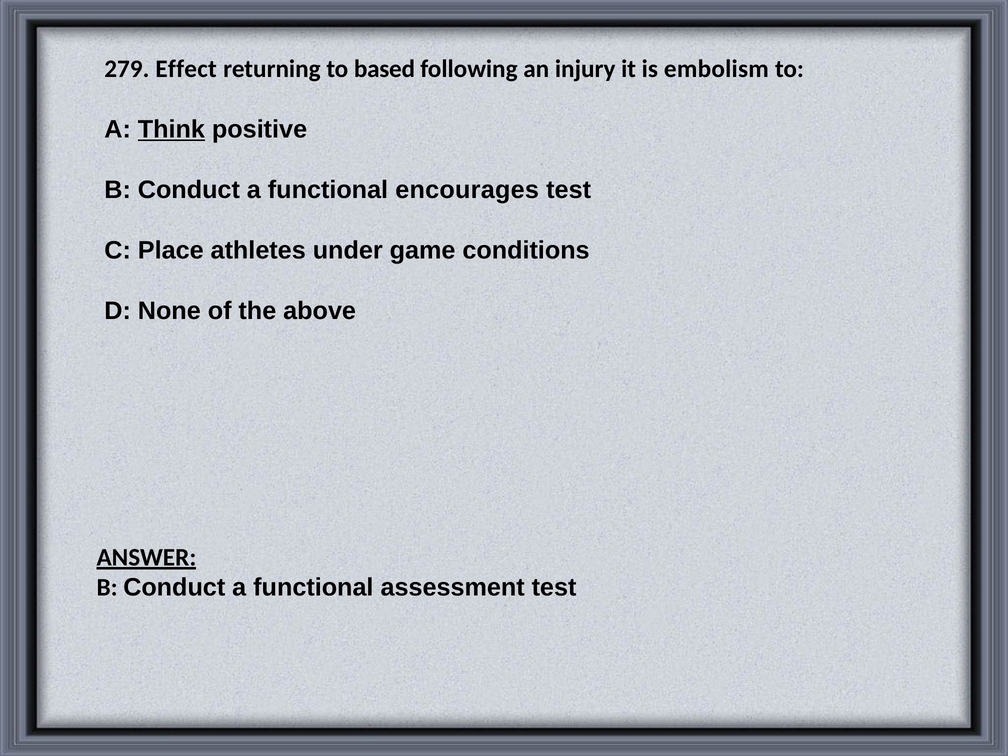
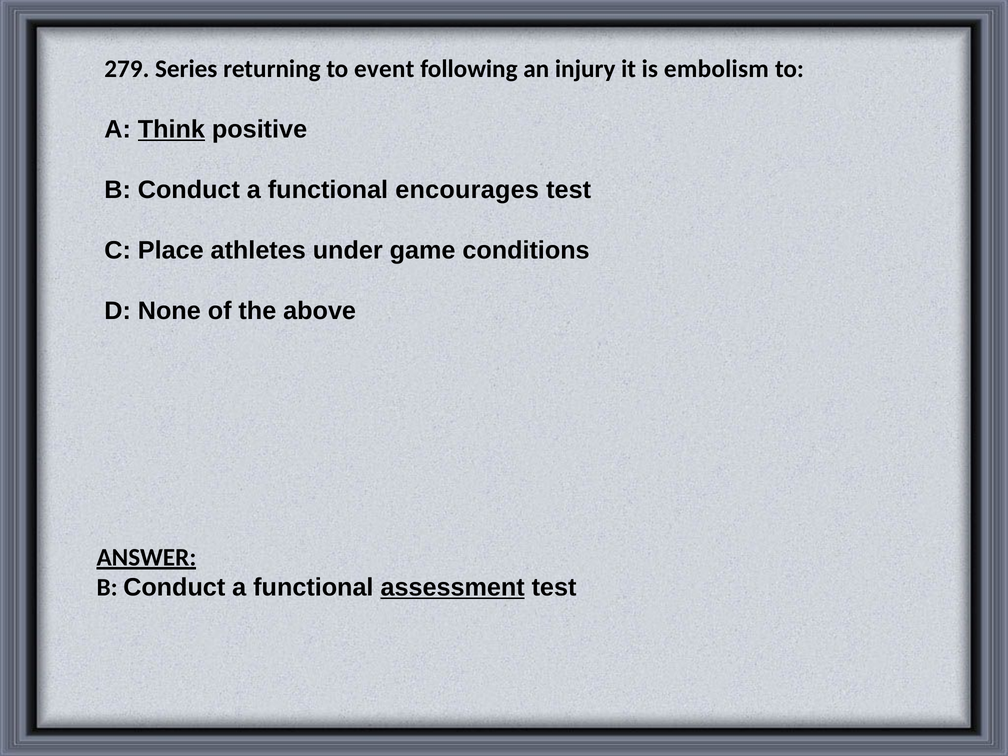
Effect: Effect -> Series
based: based -> event
assessment underline: none -> present
